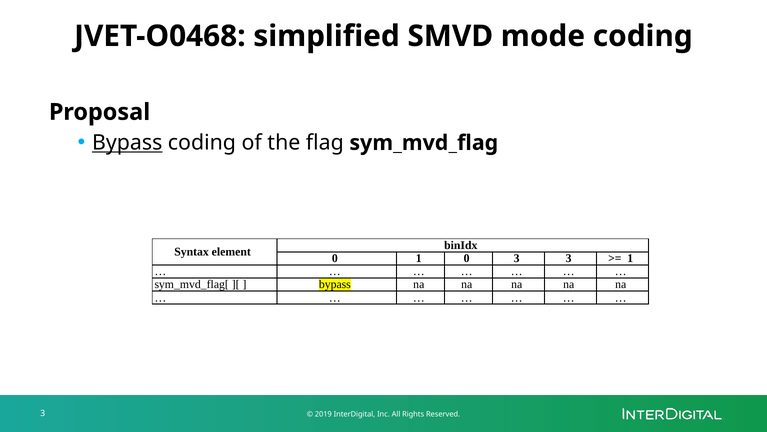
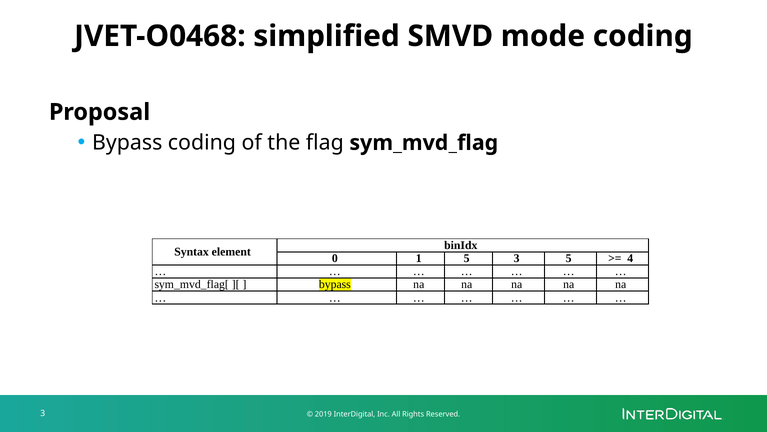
Bypass at (127, 143) underline: present -> none
1 0: 0 -> 5
3 3: 3 -> 5
1 at (630, 258): 1 -> 4
